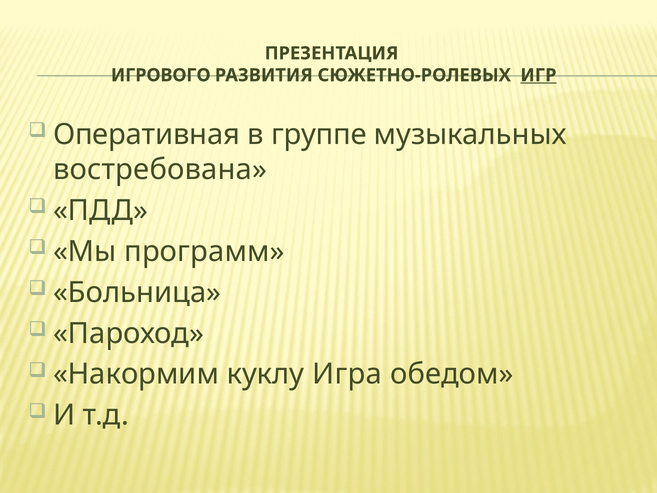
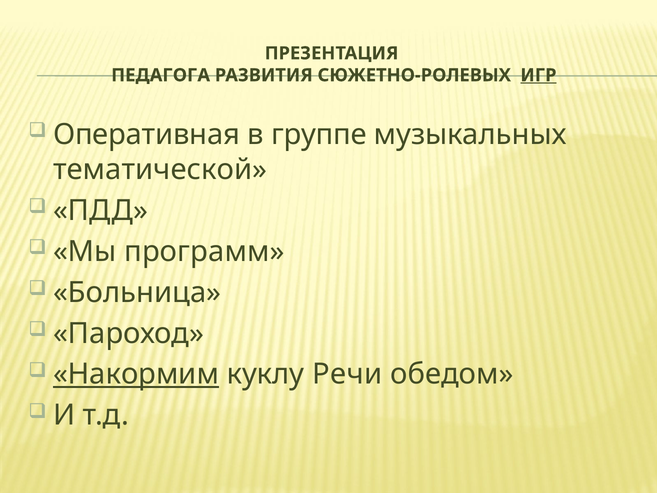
ИГРОВОГО: ИГРОВОГО -> ПЕДАГОГА
востребована: востребована -> тематической
Накормим underline: none -> present
Игра: Игра -> Речи
